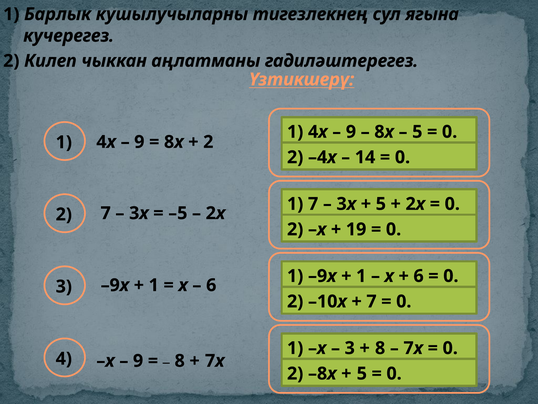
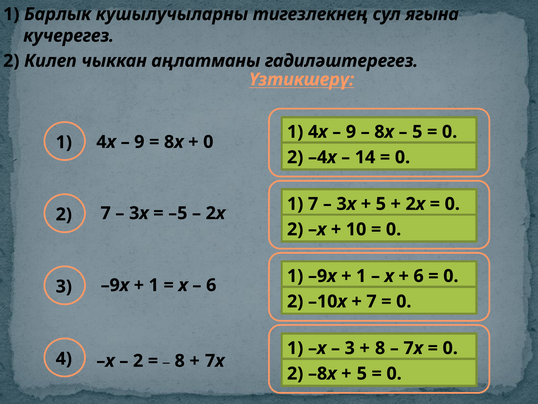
2 at (208, 142): 2 -> 0
19: 19 -> 10
9 at (138, 360): 9 -> 2
